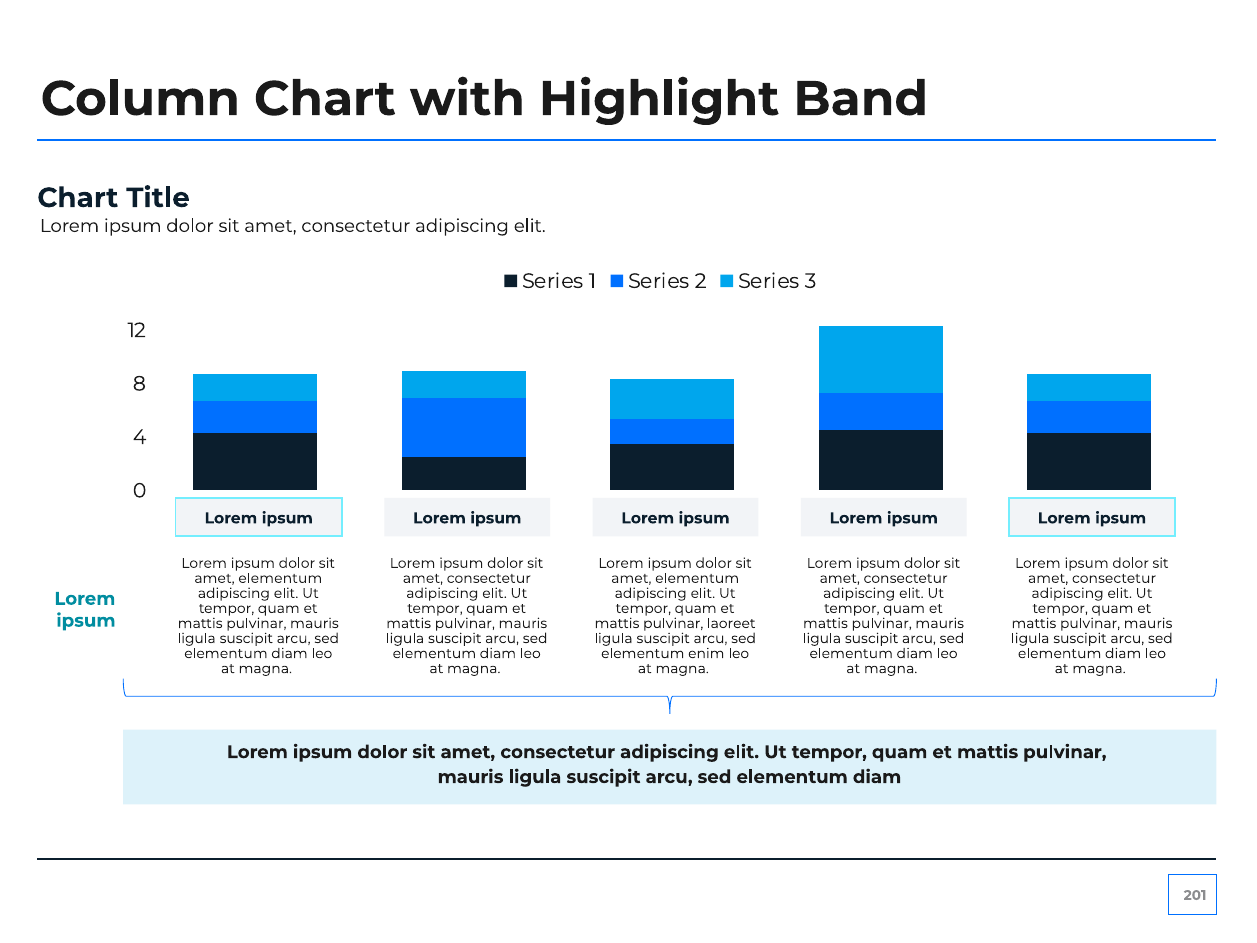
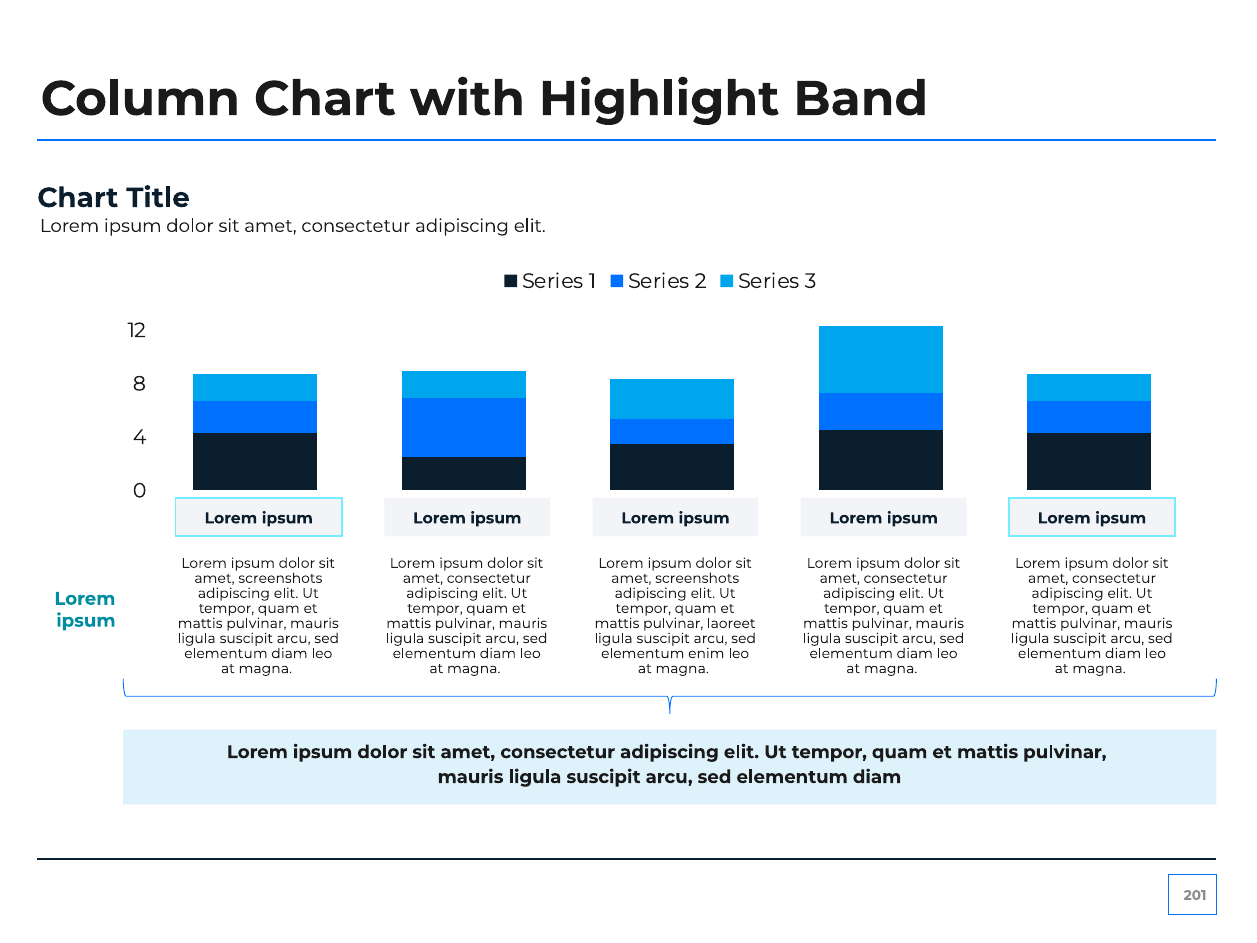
elementum at (280, 578): elementum -> screenshots
elementum at (697, 578): elementum -> screenshots
